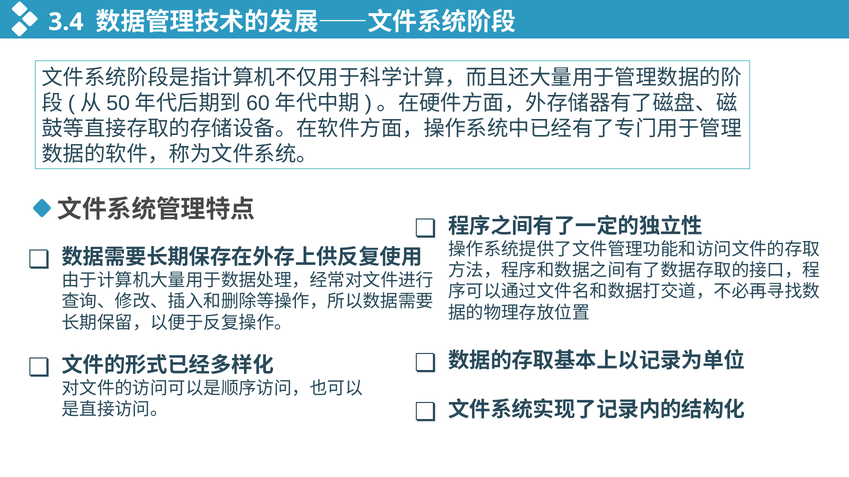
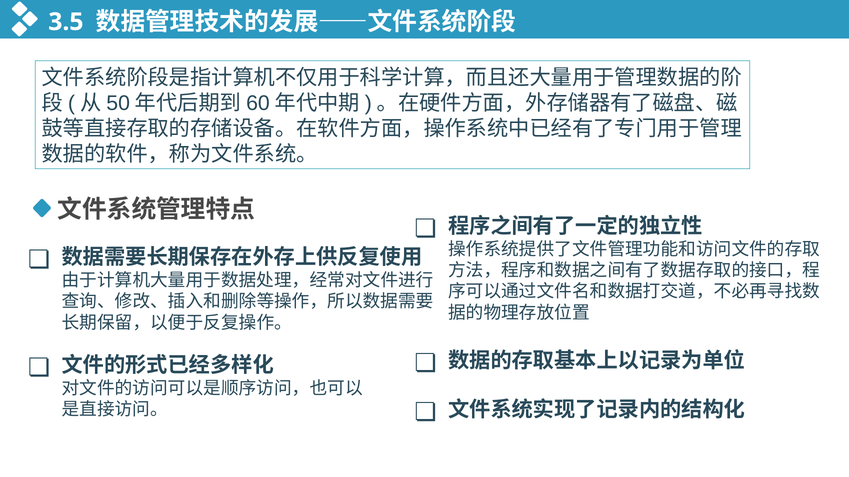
3.4: 3.4 -> 3.5
